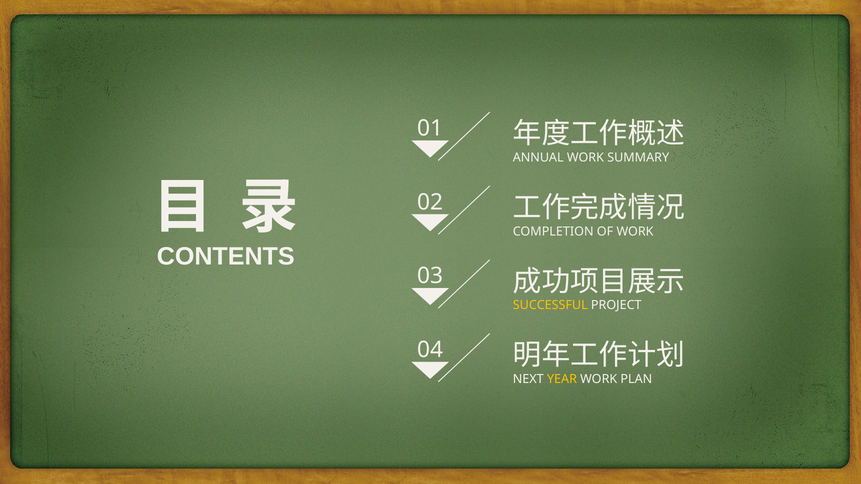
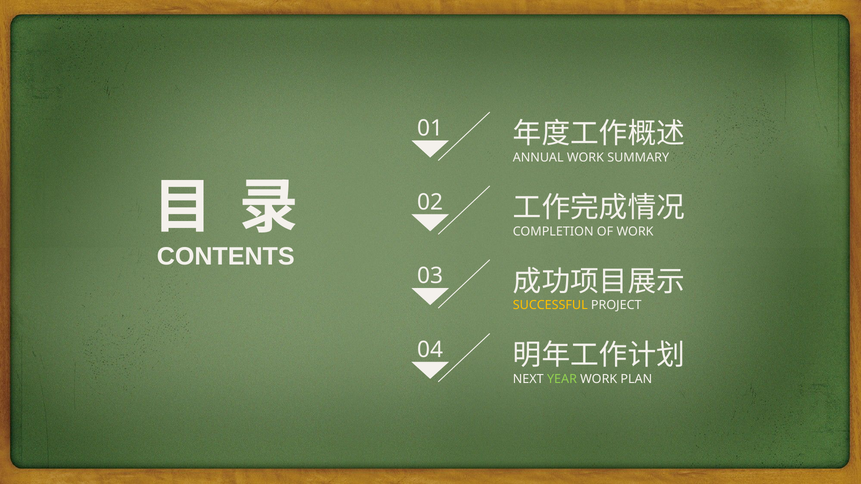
YEAR colour: yellow -> light green
